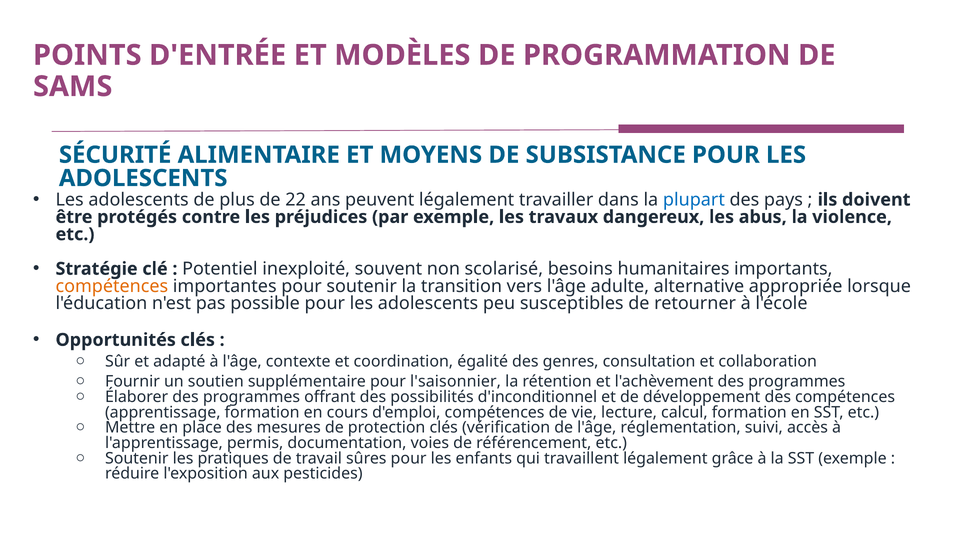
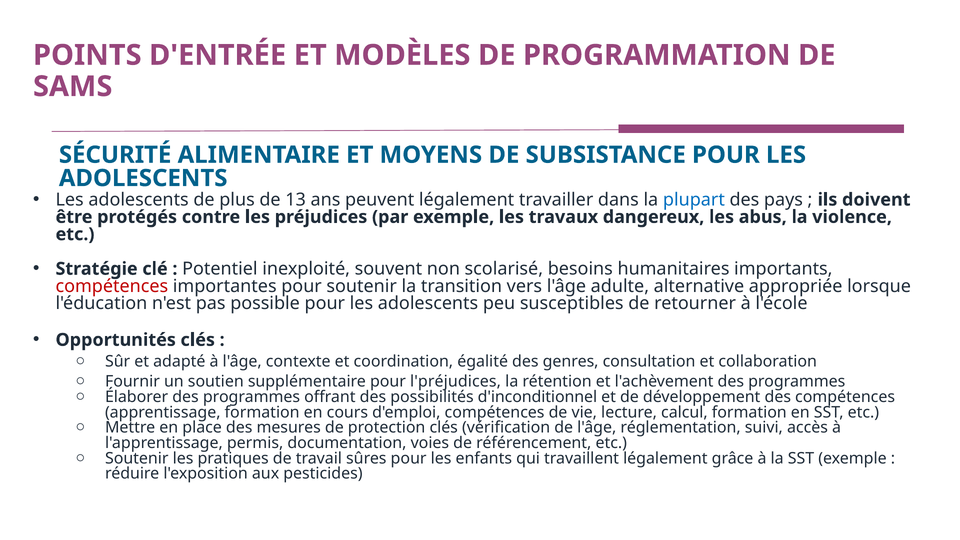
22: 22 -> 13
compétences at (112, 286) colour: orange -> red
l'saisonnier: l'saisonnier -> l'préjudices
